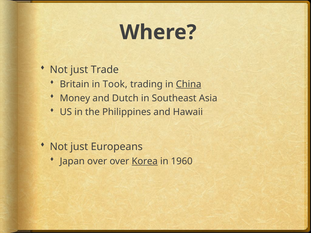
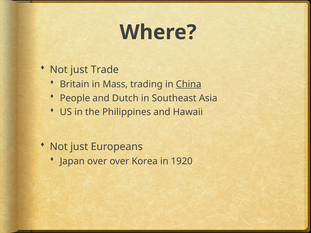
Took: Took -> Mass
Money: Money -> People
Korea underline: present -> none
1960: 1960 -> 1920
